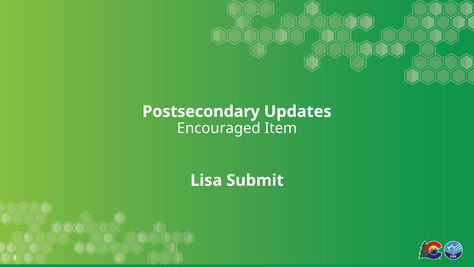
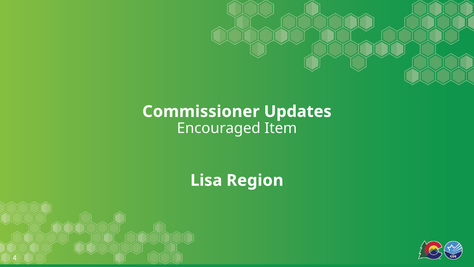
Postsecondary: Postsecondary -> Commissioner
Submit: Submit -> Region
